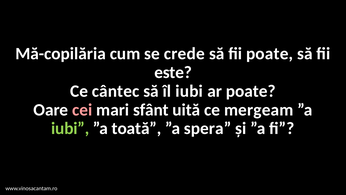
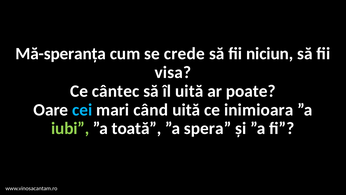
Mă-copilăria: Mă-copilăria -> Mă-speranța
fii poate: poate -> niciun
este: este -> visa
îl iubi: iubi -> uită
cei colour: pink -> light blue
sfânt: sfânt -> când
mergeam: mergeam -> inimioara
